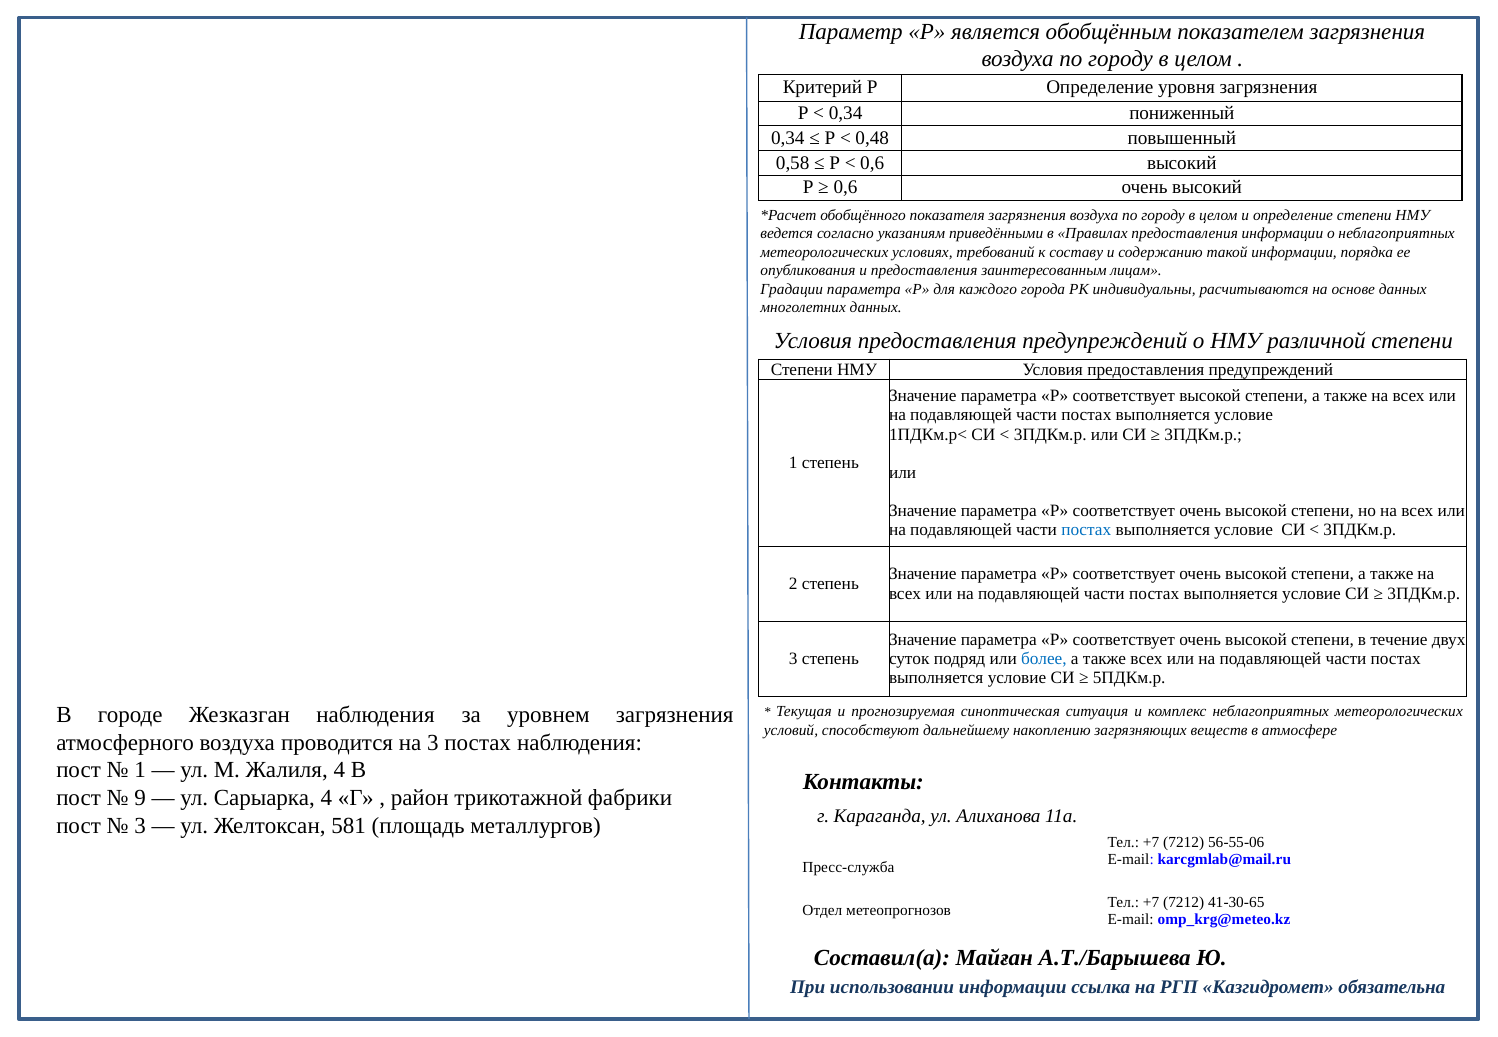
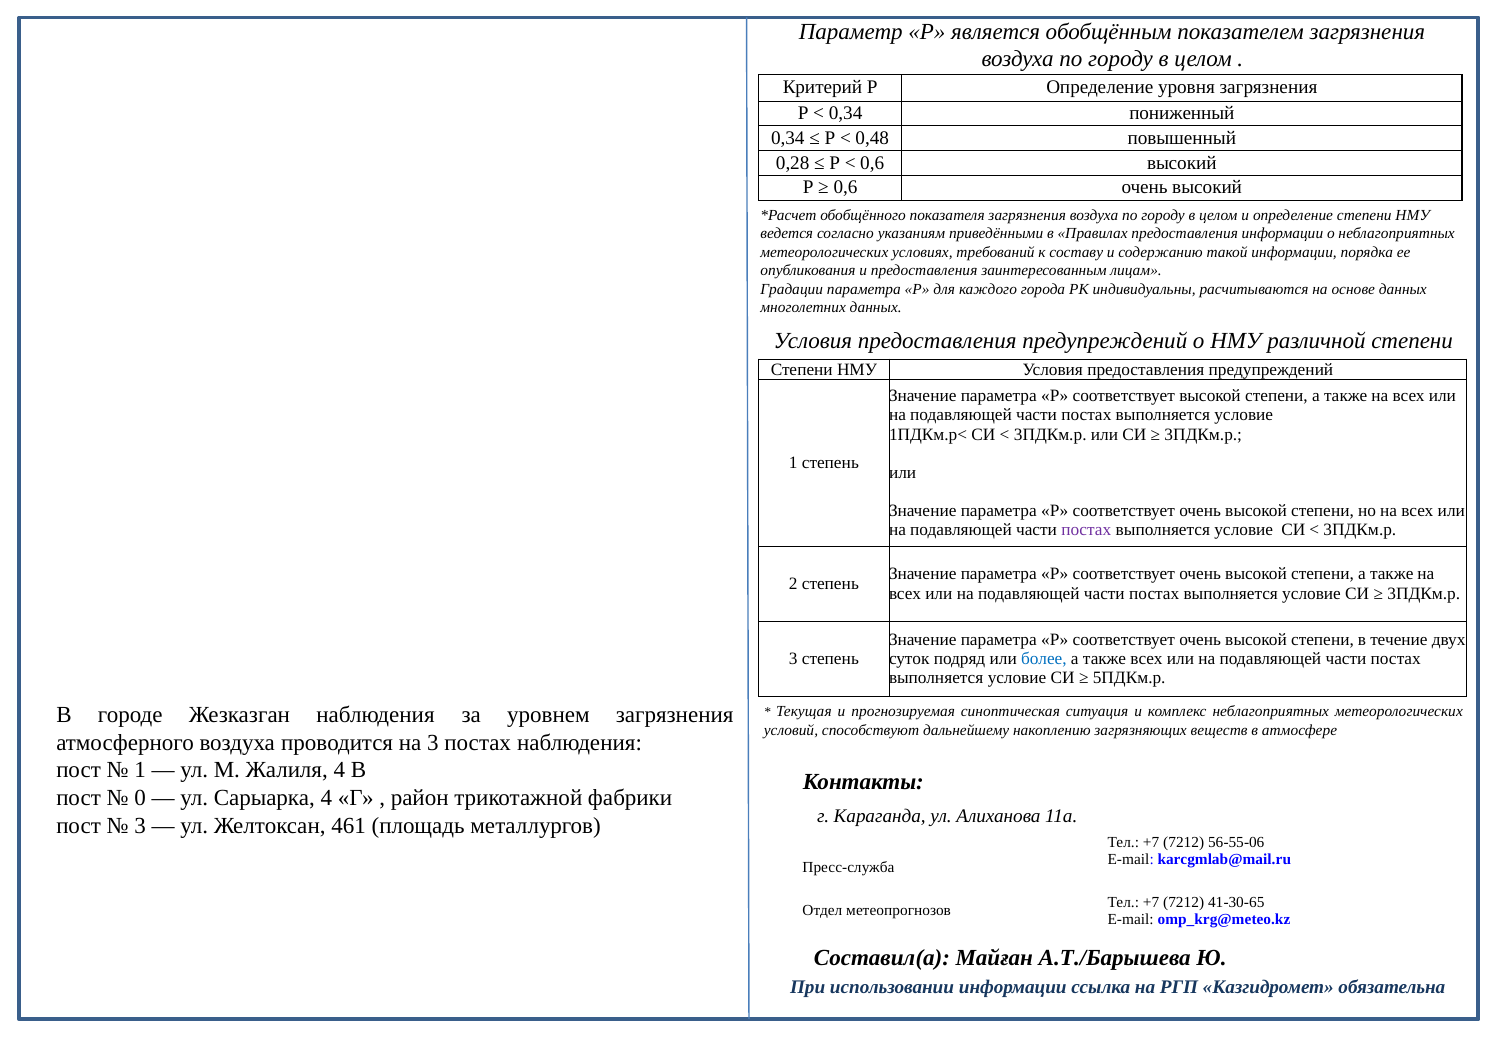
0,58: 0,58 -> 0,28
постах at (1086, 530) colour: blue -> purple
9: 9 -> 0
581: 581 -> 461
